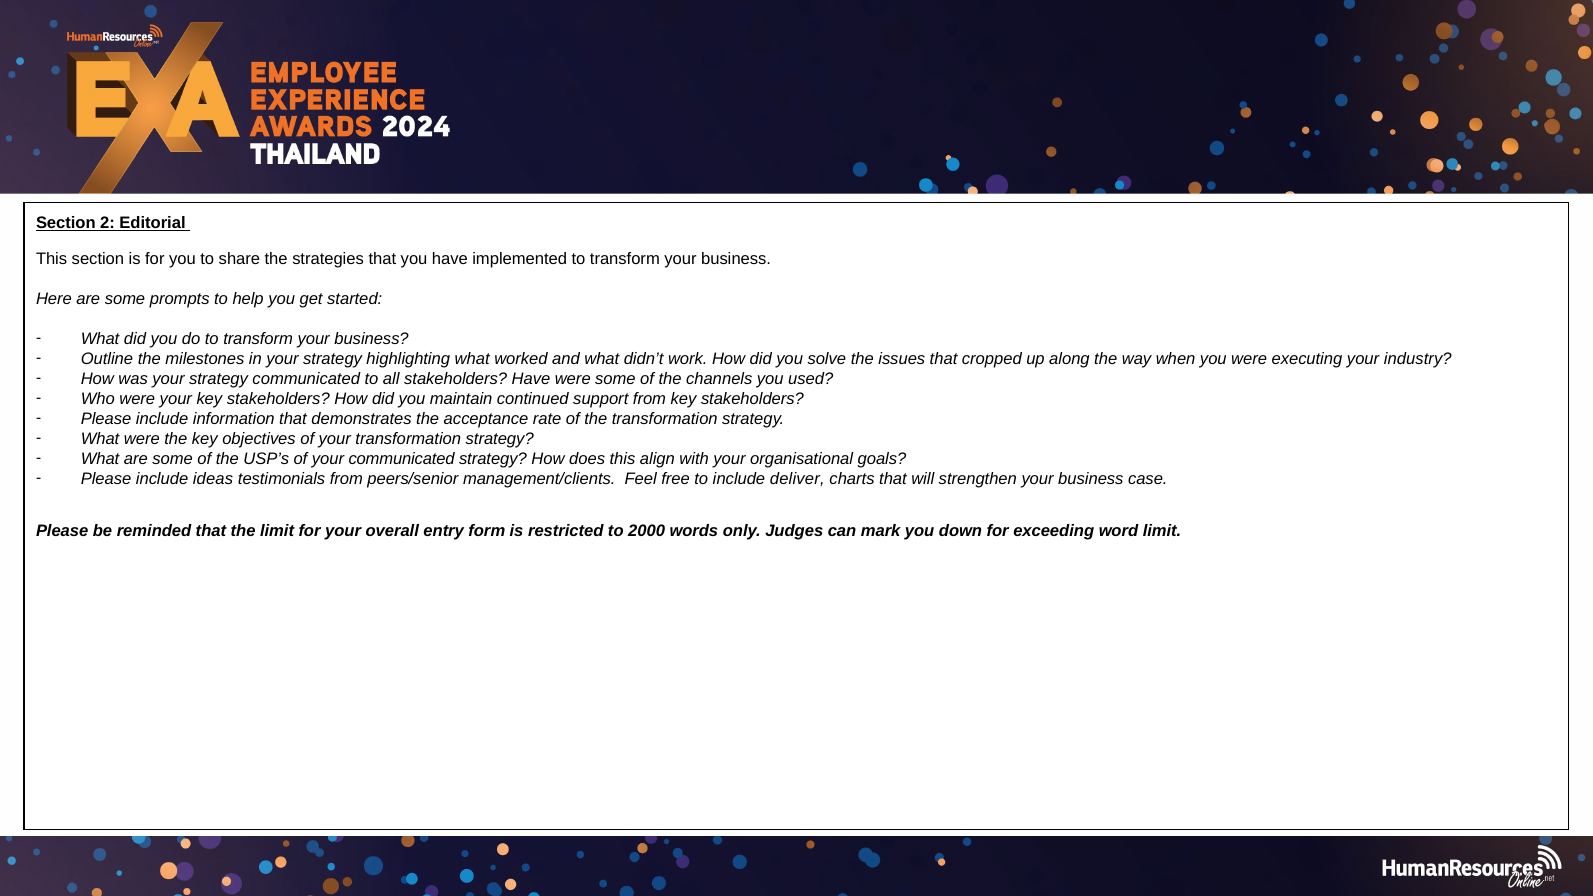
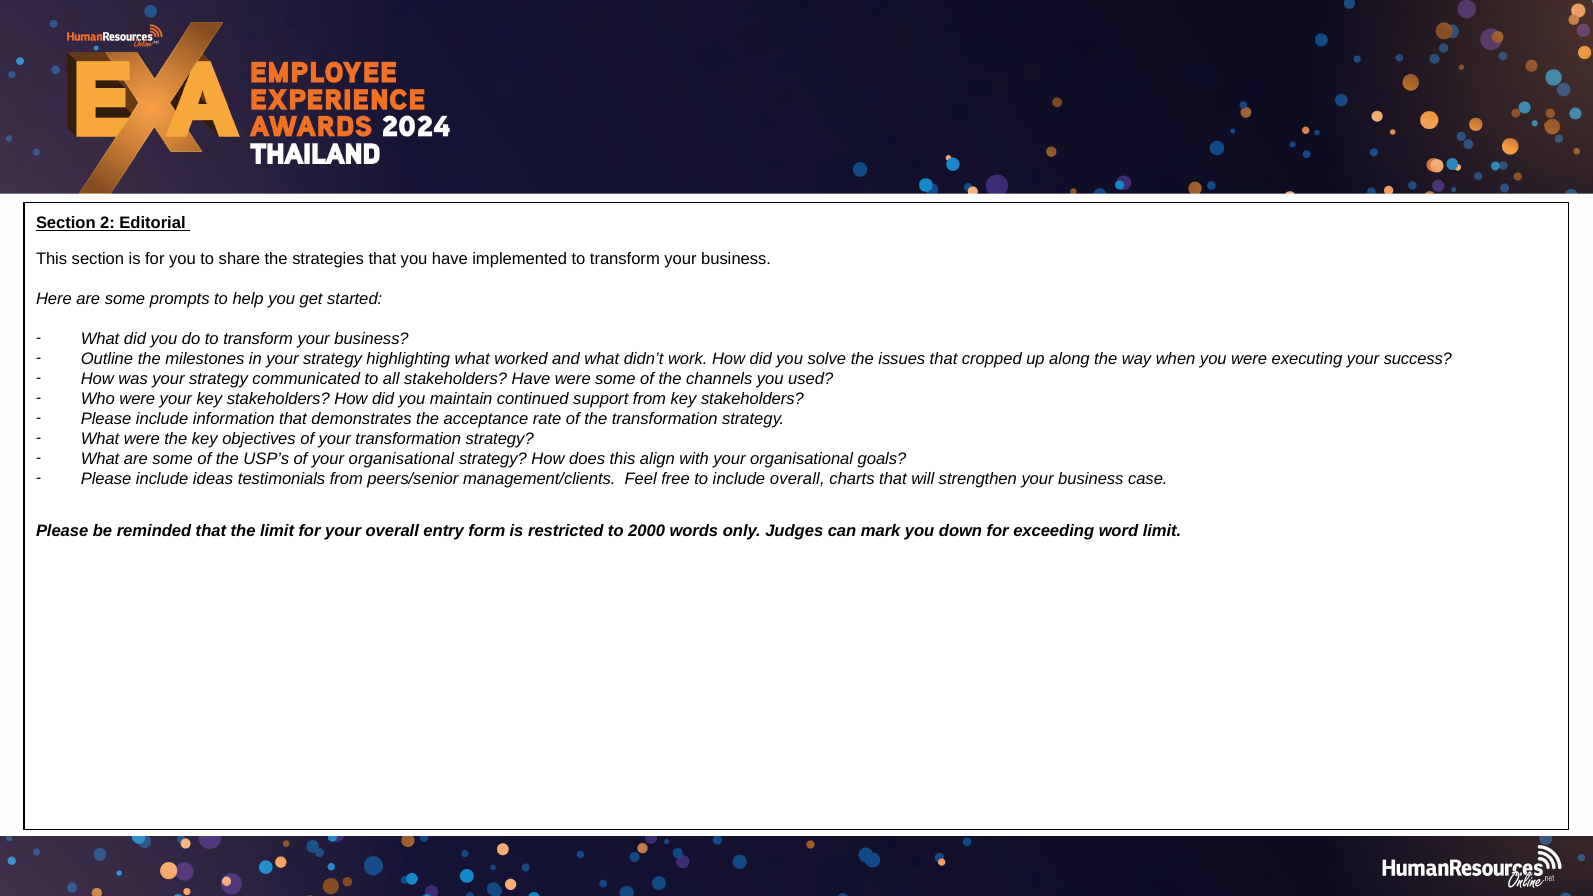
industry: industry -> success
of your communicated: communicated -> organisational
include deliver: deliver -> overall
